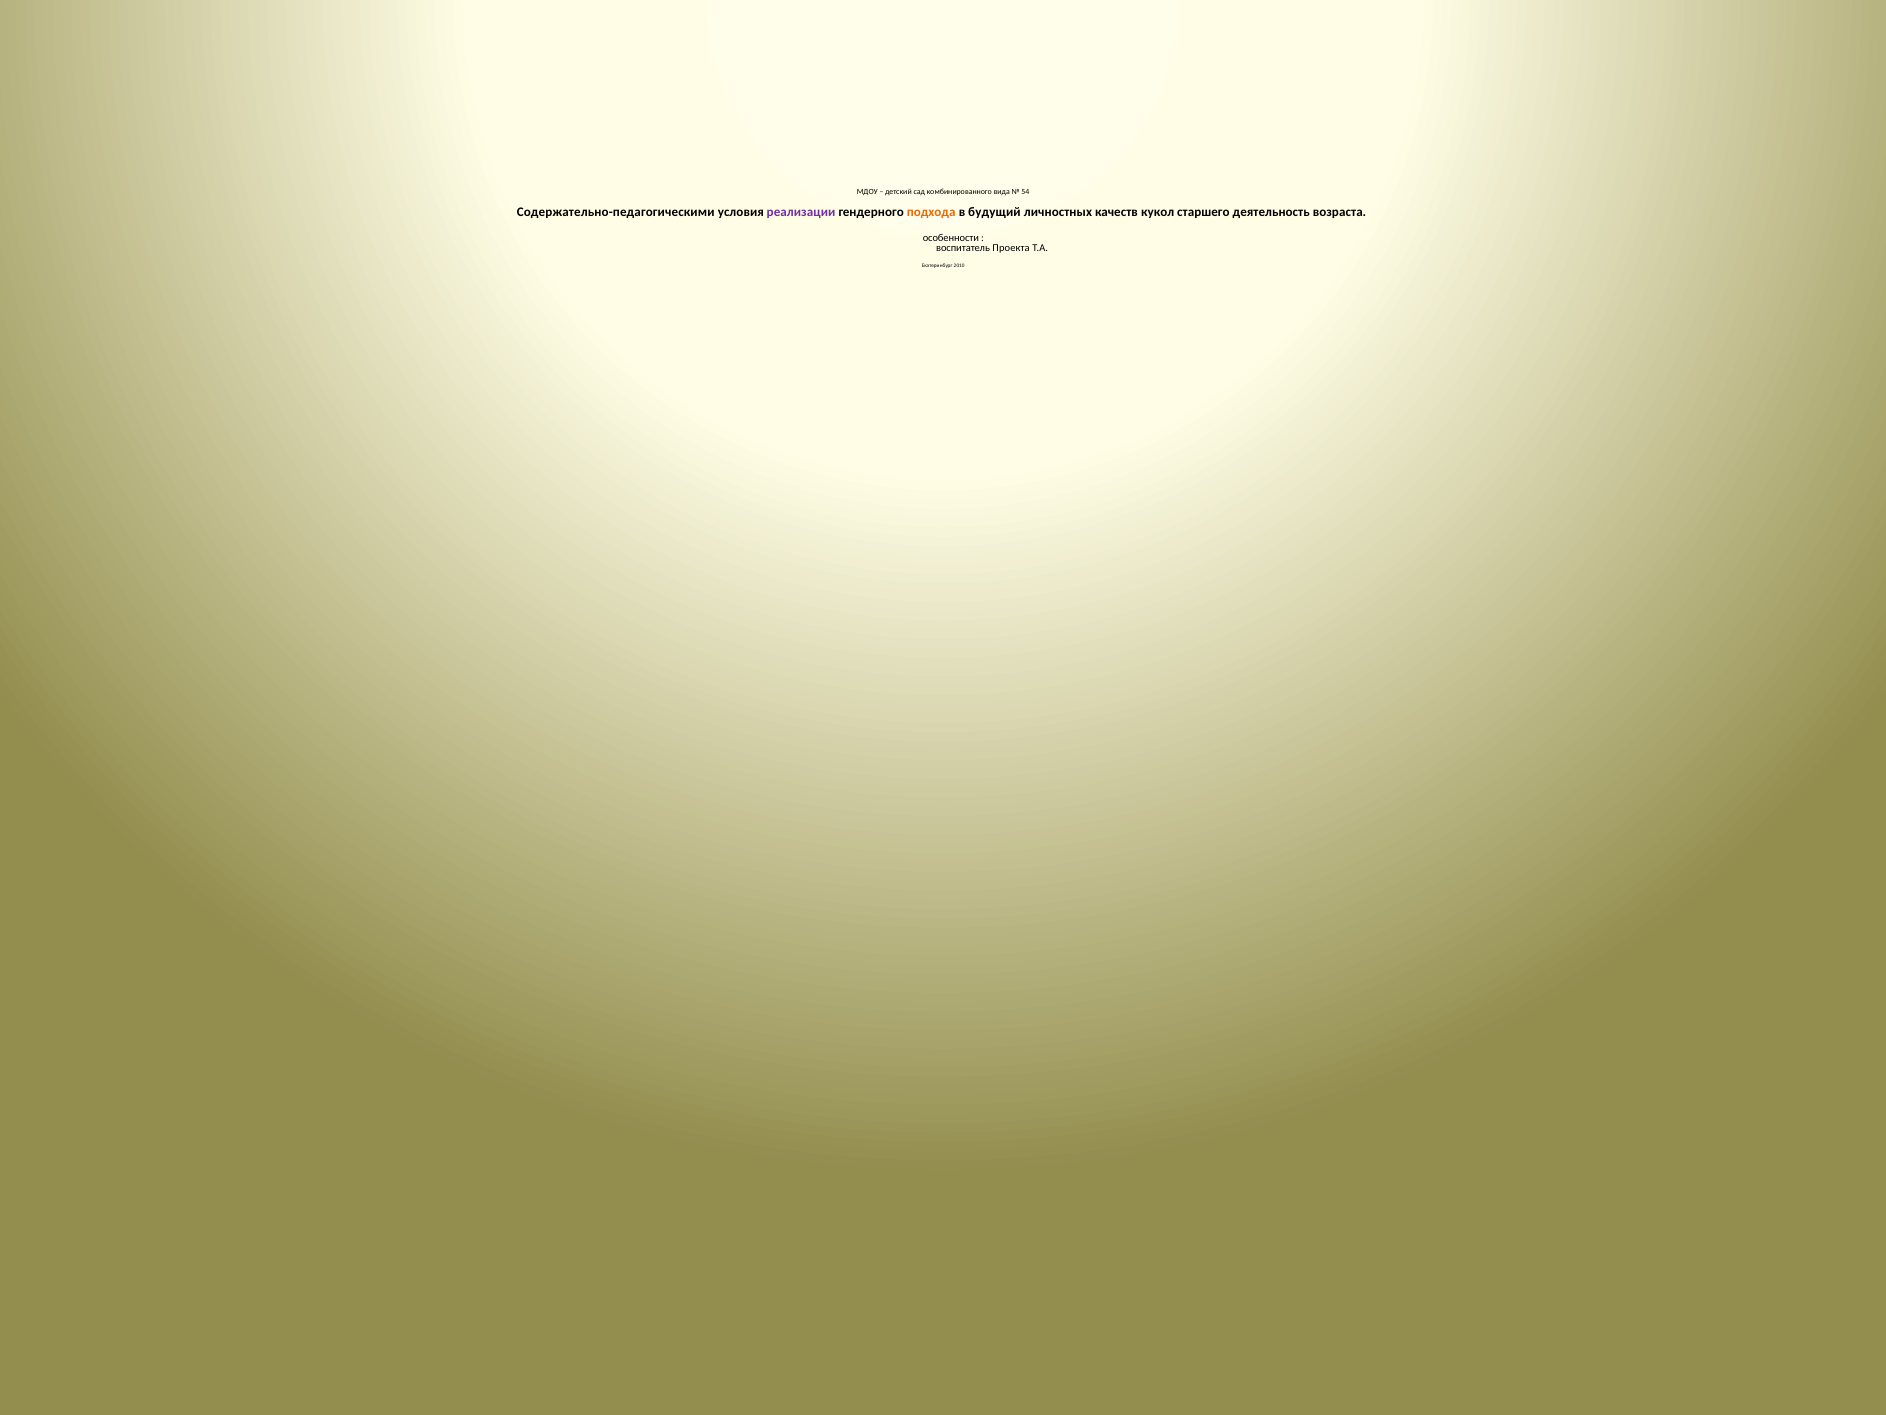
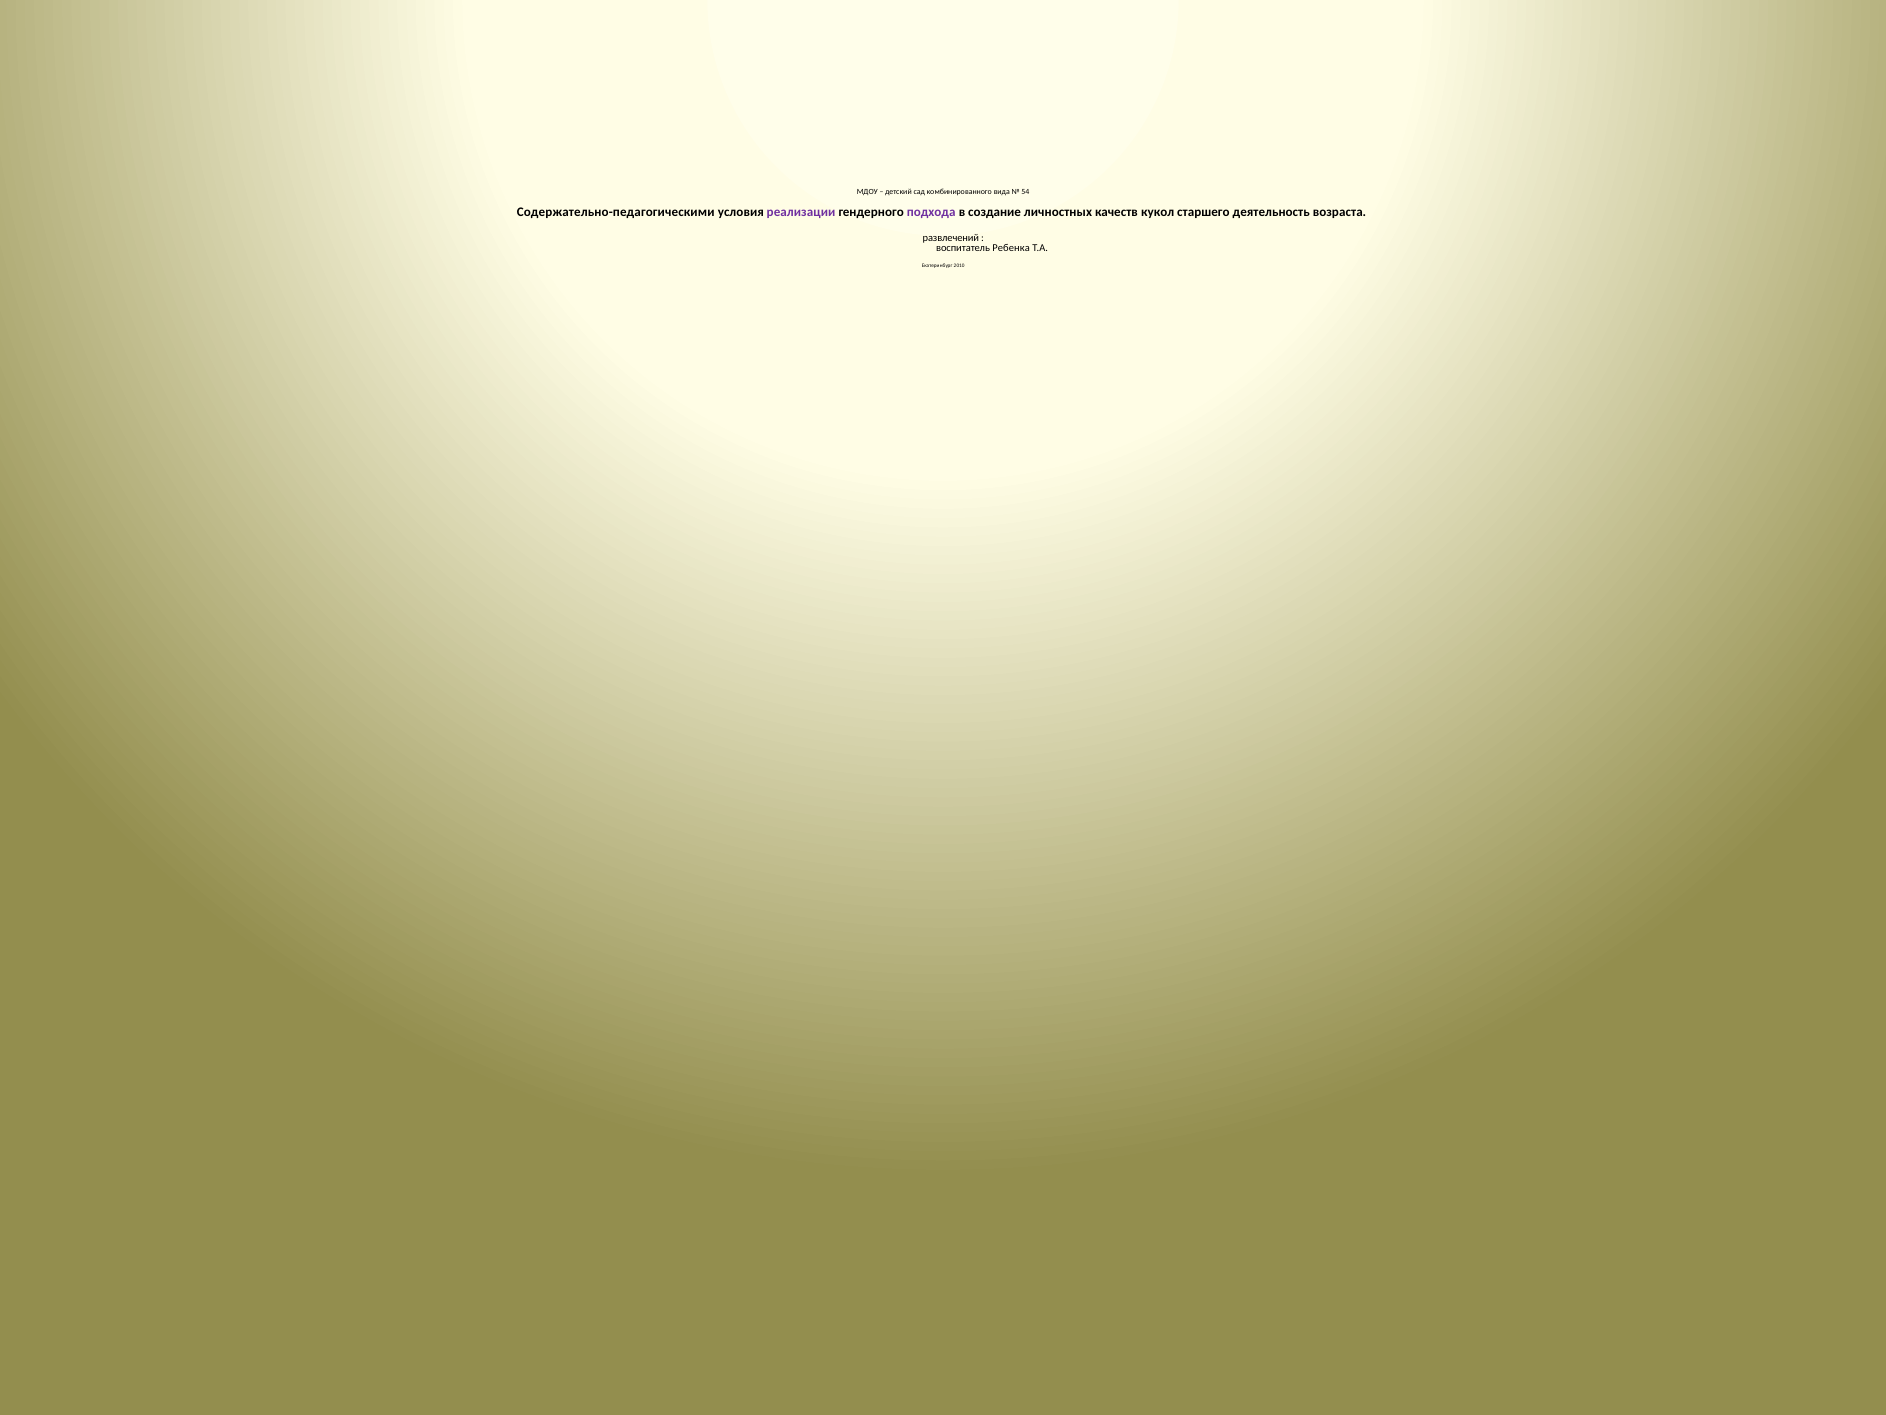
подхода colour: orange -> purple
будущий: будущий -> создание
особенности: особенности -> развлечений
Проекта: Проекта -> Ребенка
